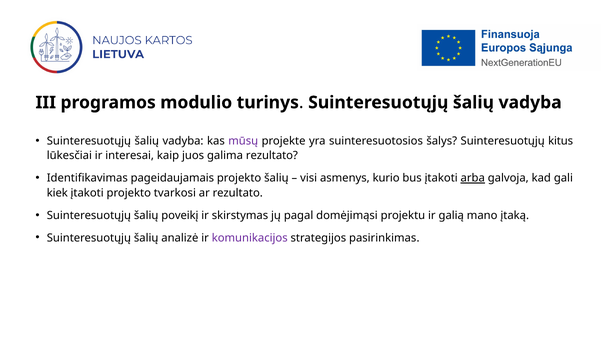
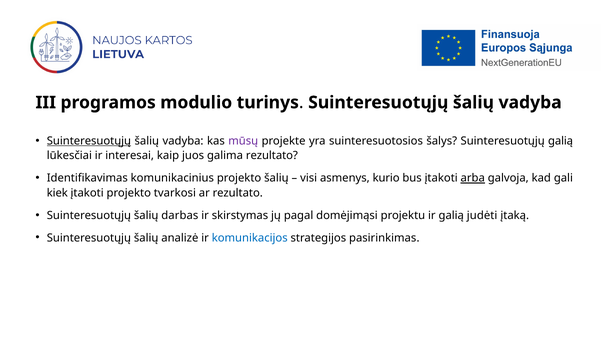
Suinteresuotųjų at (89, 141) underline: none -> present
Suinteresuotųjų kitus: kitus -> galią
pageidaujamais: pageidaujamais -> komunikacinius
poveikį: poveikį -> darbas
mano: mano -> judėti
komunikacijos colour: purple -> blue
